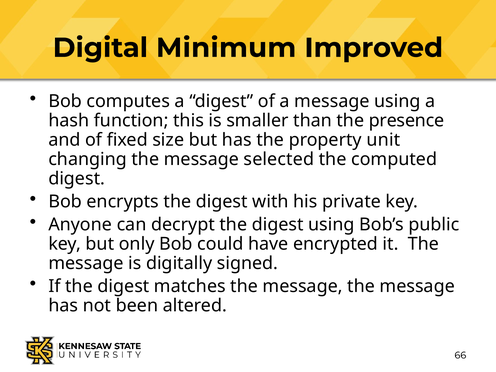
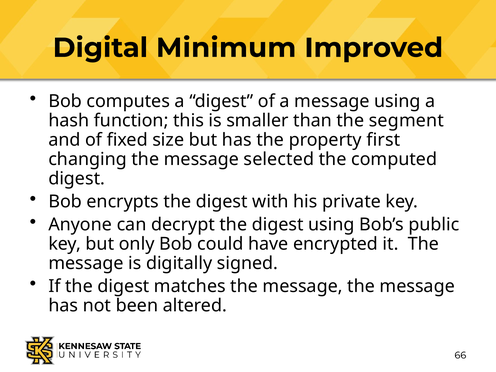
presence: presence -> segment
unit: unit -> first
